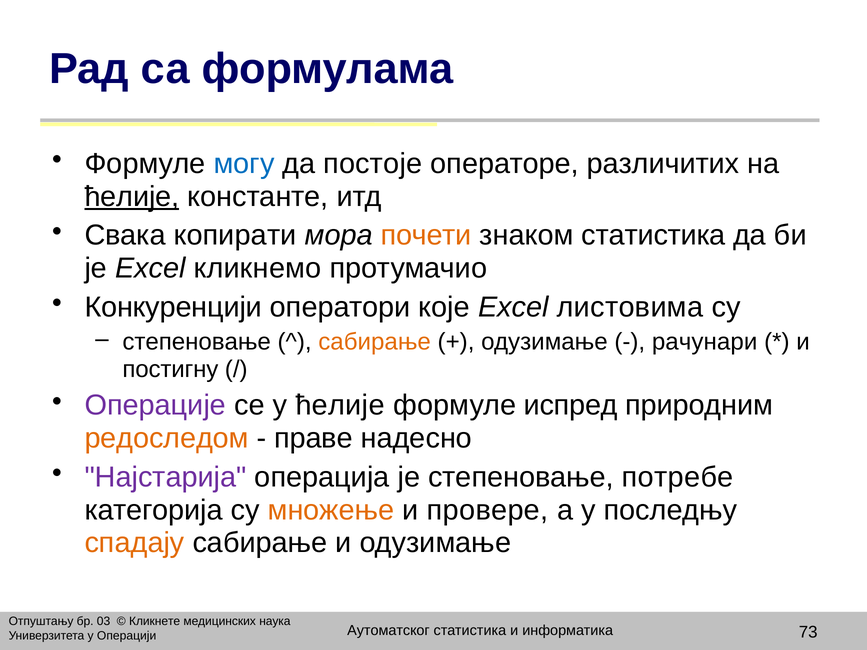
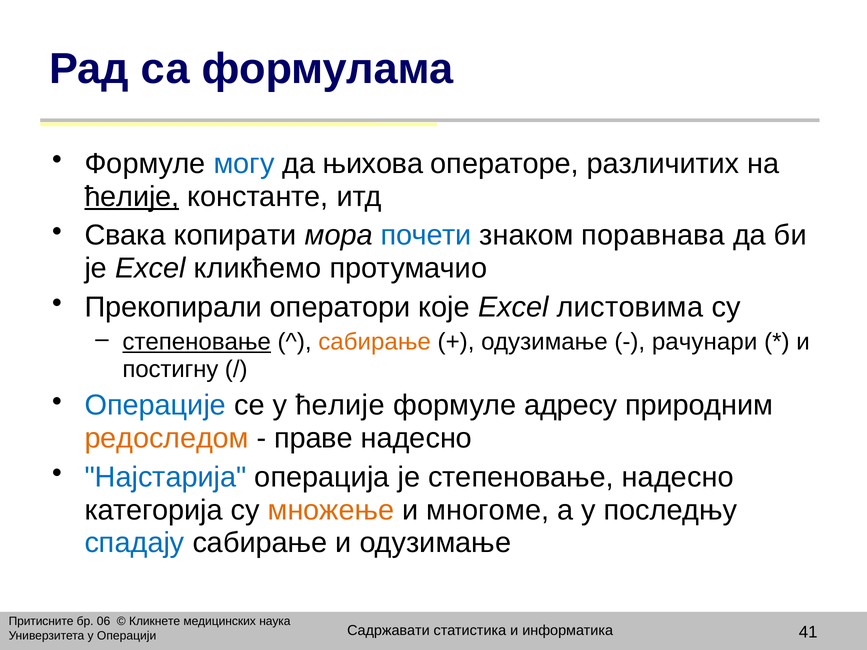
постоје: постоје -> њихова
почети colour: orange -> blue
знаком статистика: статистика -> поравнава
кликнемо: кликнемо -> кликћемо
Конкуренцији: Конкуренцији -> Прекопирали
степеновање at (197, 342) underline: none -> present
Операције colour: purple -> blue
испред: испред -> адресу
Најстарија colour: purple -> blue
степеновање потребе: потребе -> надесно
провере: провере -> многоме
спадају colour: orange -> blue
Отпуштању: Отпуштању -> Притисните
03: 03 -> 06
Аутоматског: Аутоматског -> Садржавати
73: 73 -> 41
